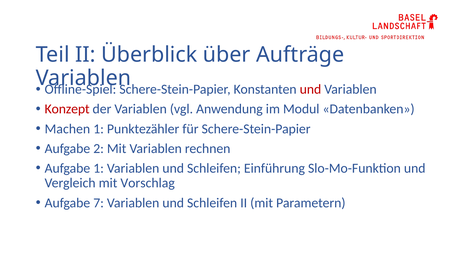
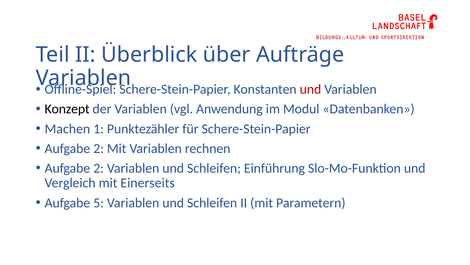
Konzept colour: red -> black
1 at (99, 168): 1 -> 2
Vorschlag: Vorschlag -> Einerseits
7: 7 -> 5
